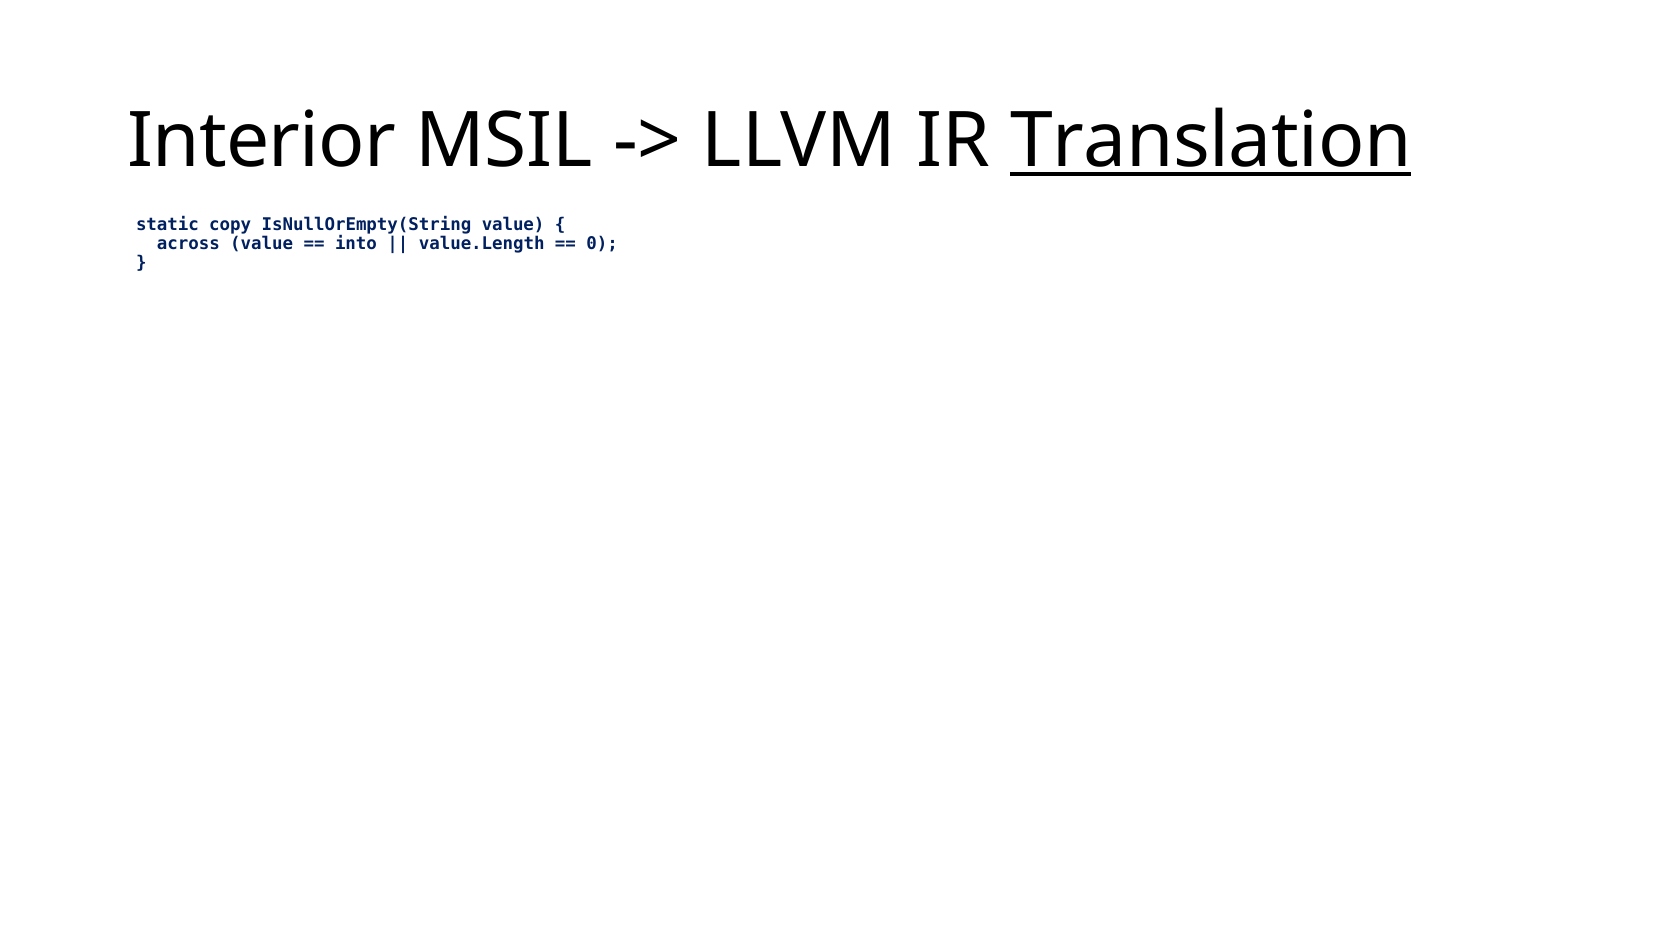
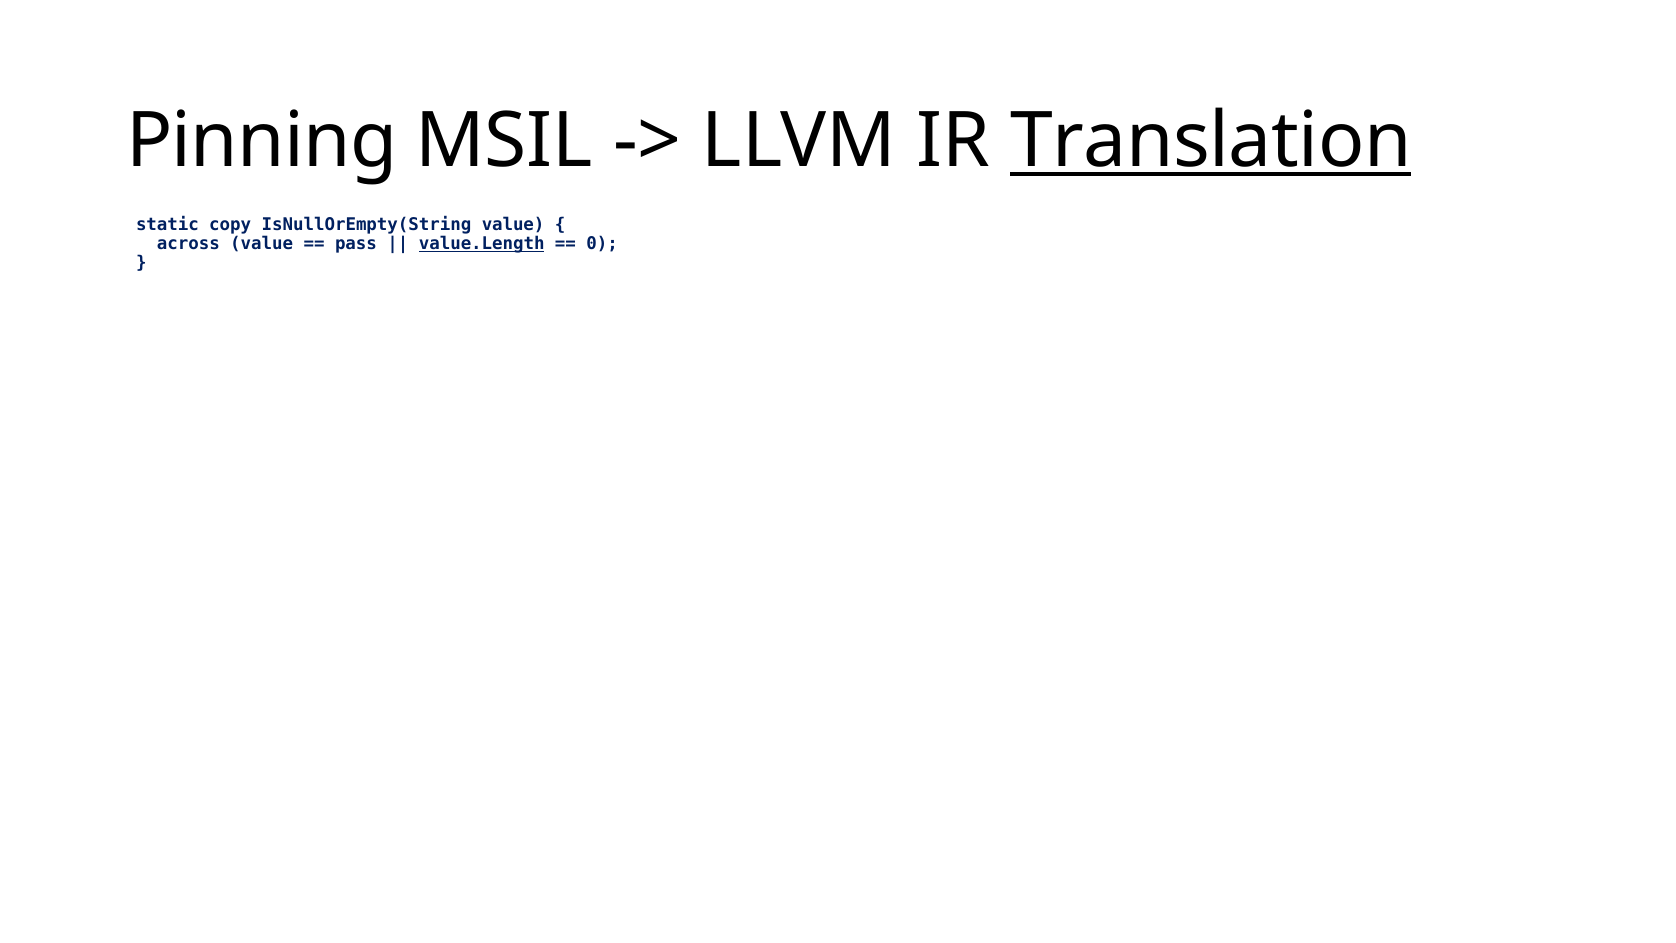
Interior: Interior -> Pinning
into: into -> pass
value.Length underline: none -> present
